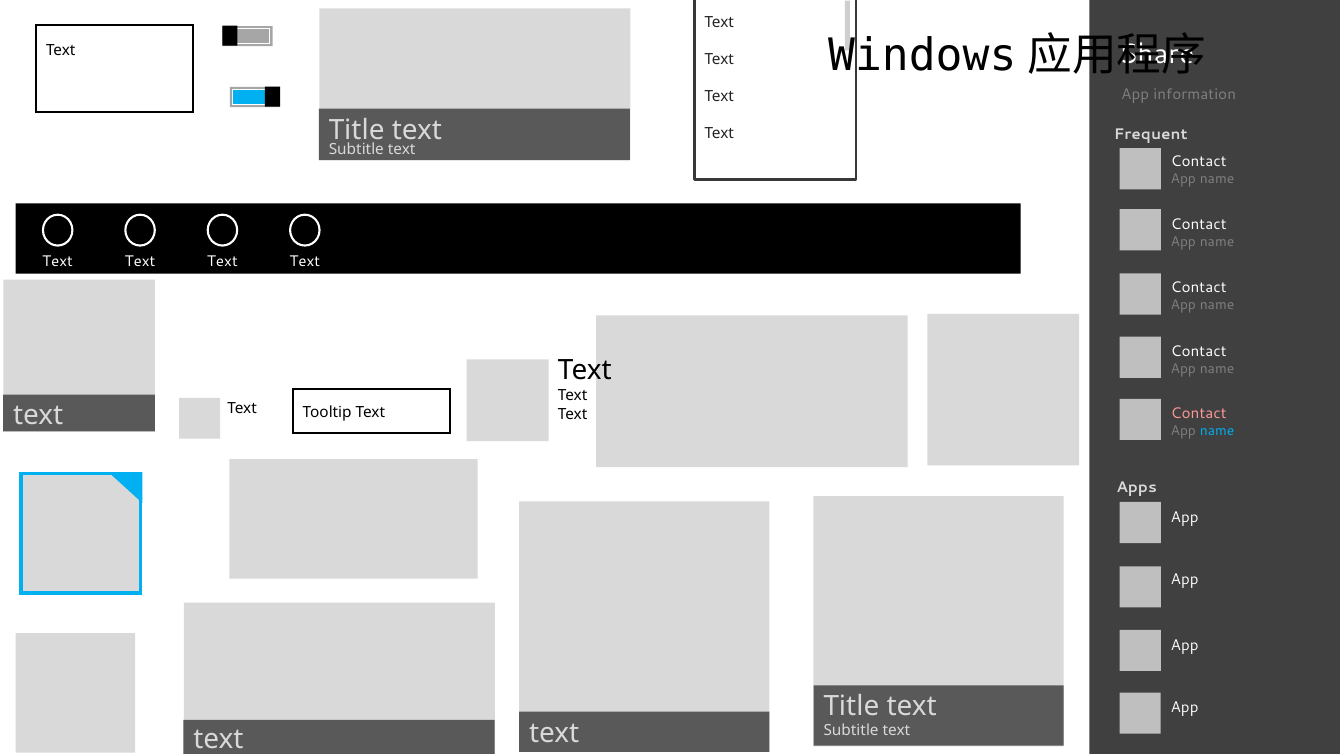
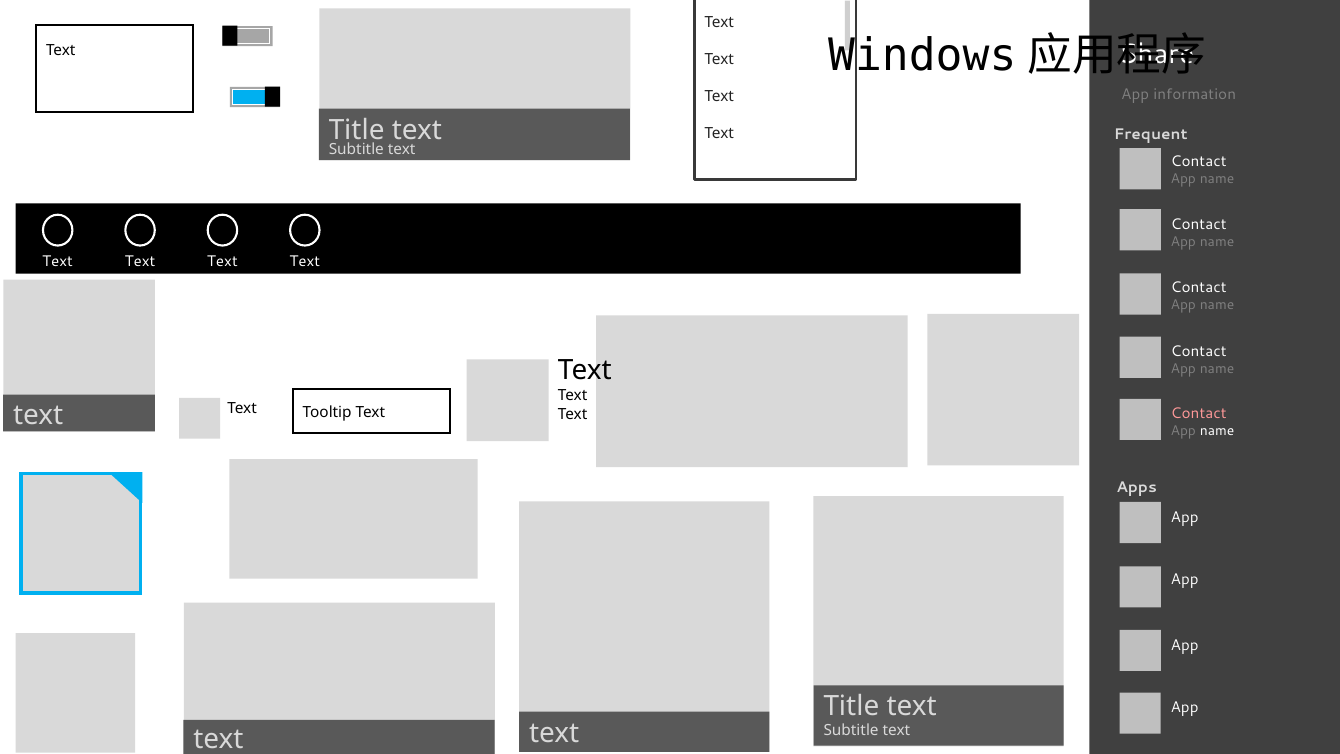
name at (1217, 431) colour: light blue -> white
